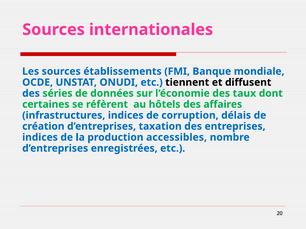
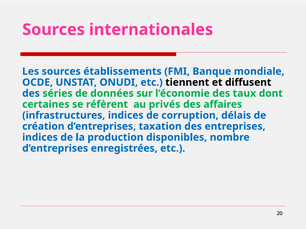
hôtels: hôtels -> privés
accessibles: accessibles -> disponibles
